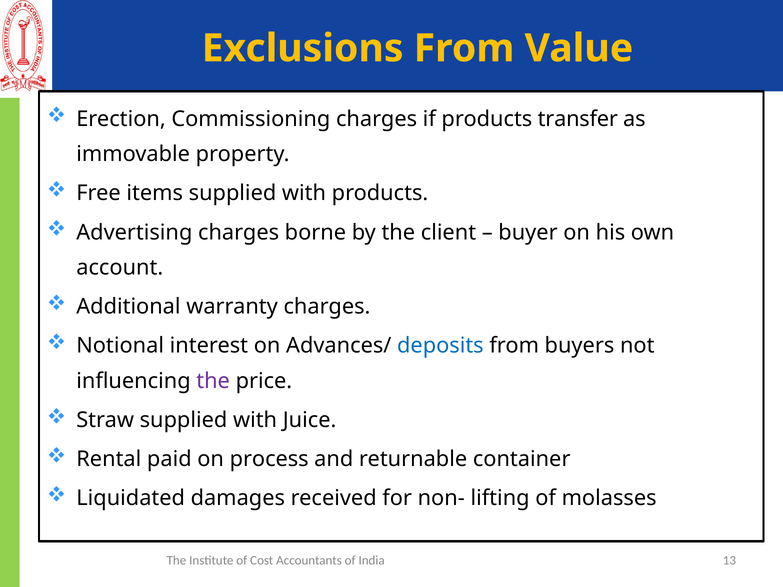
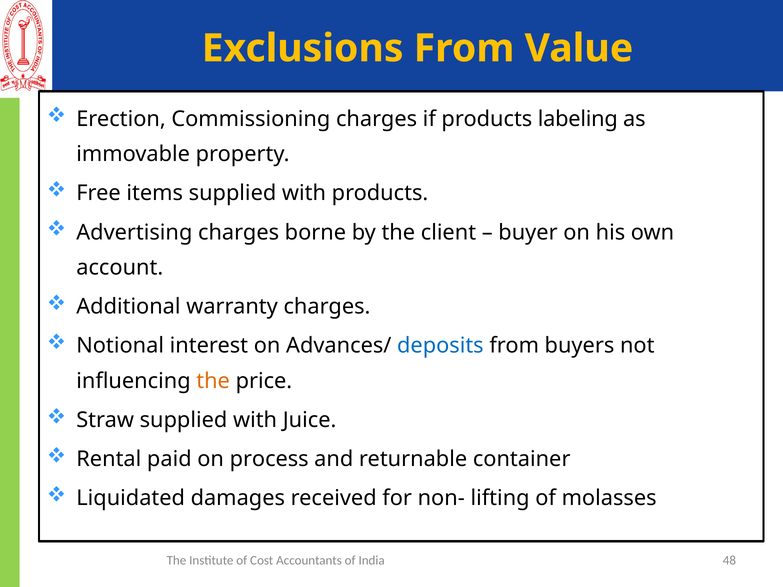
transfer: transfer -> labeling
the at (213, 381) colour: purple -> orange
13: 13 -> 48
